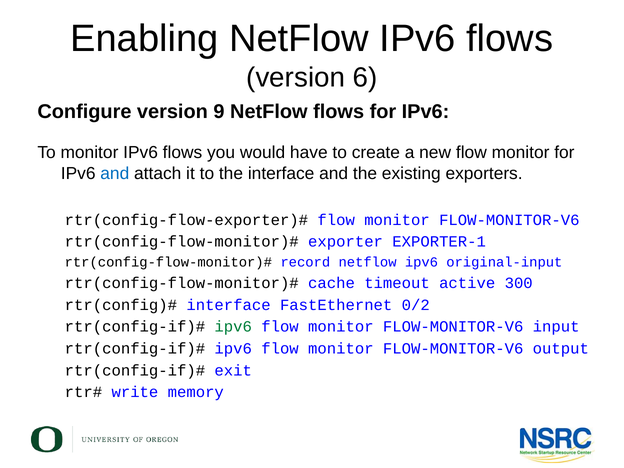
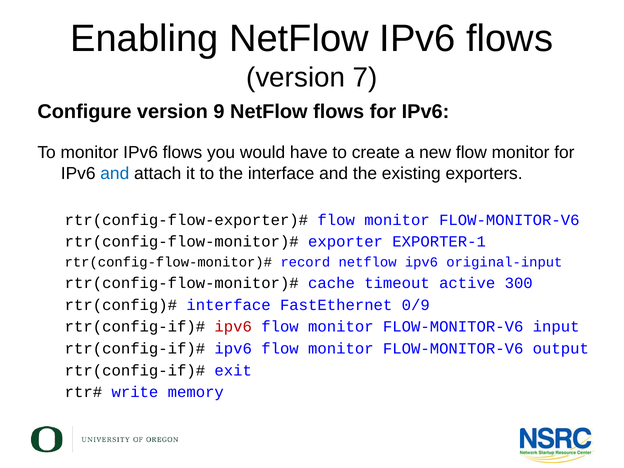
6: 6 -> 7
0/2: 0/2 -> 0/9
ipv6 at (233, 327) colour: green -> red
